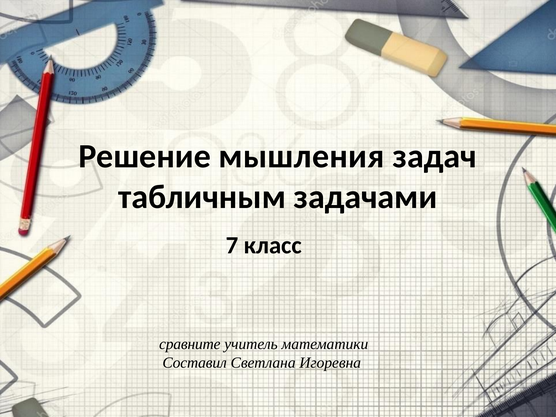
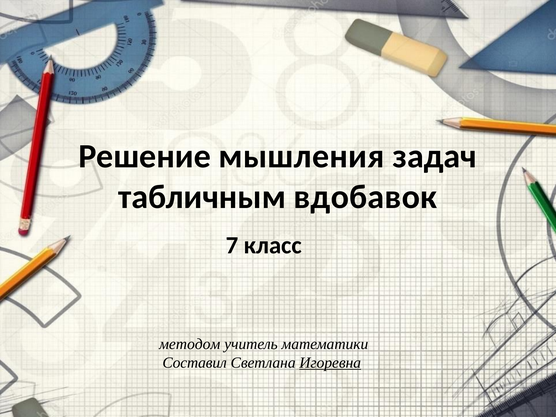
задачами: задачами -> вдобавок
сравните: сравните -> методом
Игоревна underline: none -> present
